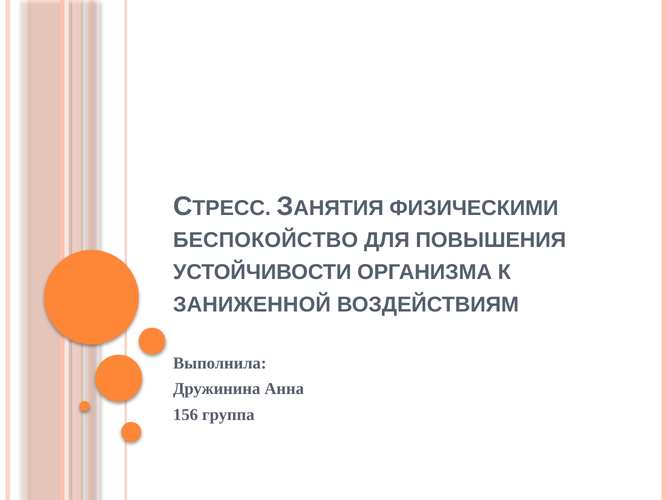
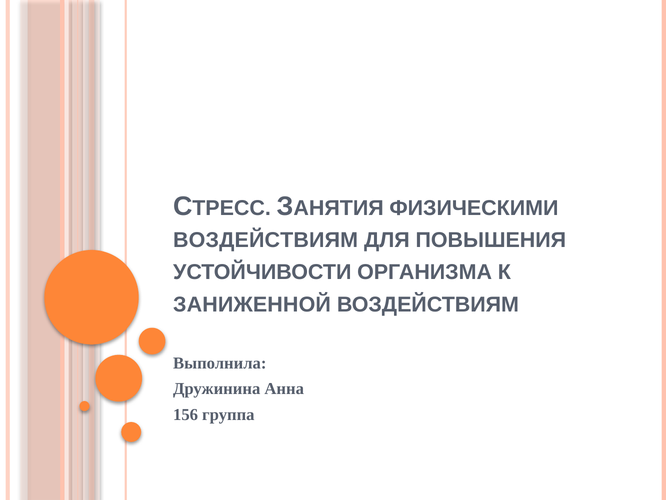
БЕСПОКОЙСТВО at (266, 240): БЕСПОКОЙСТВО -> ВОЗДЕЙСТВИЯМ
